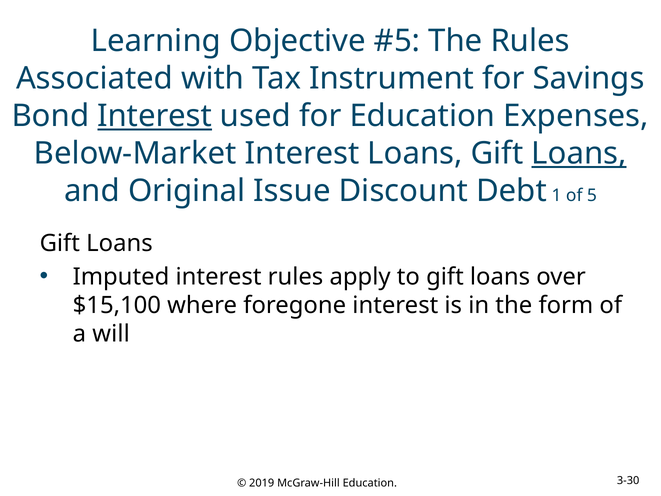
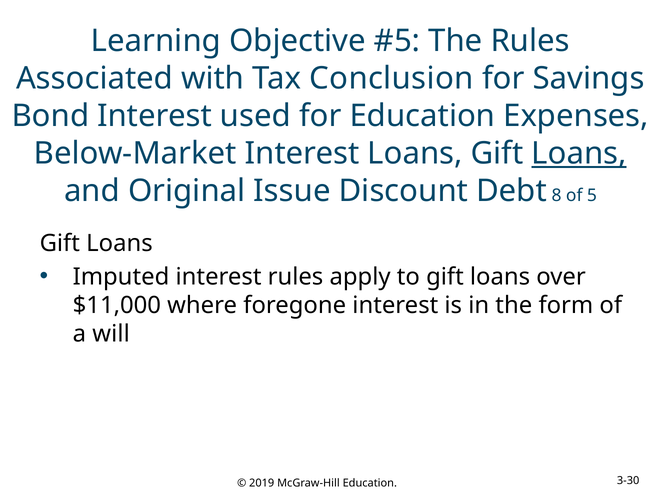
Instrument: Instrument -> Conclusion
Interest at (155, 116) underline: present -> none
1: 1 -> 8
$15,100: $15,100 -> $11,000
